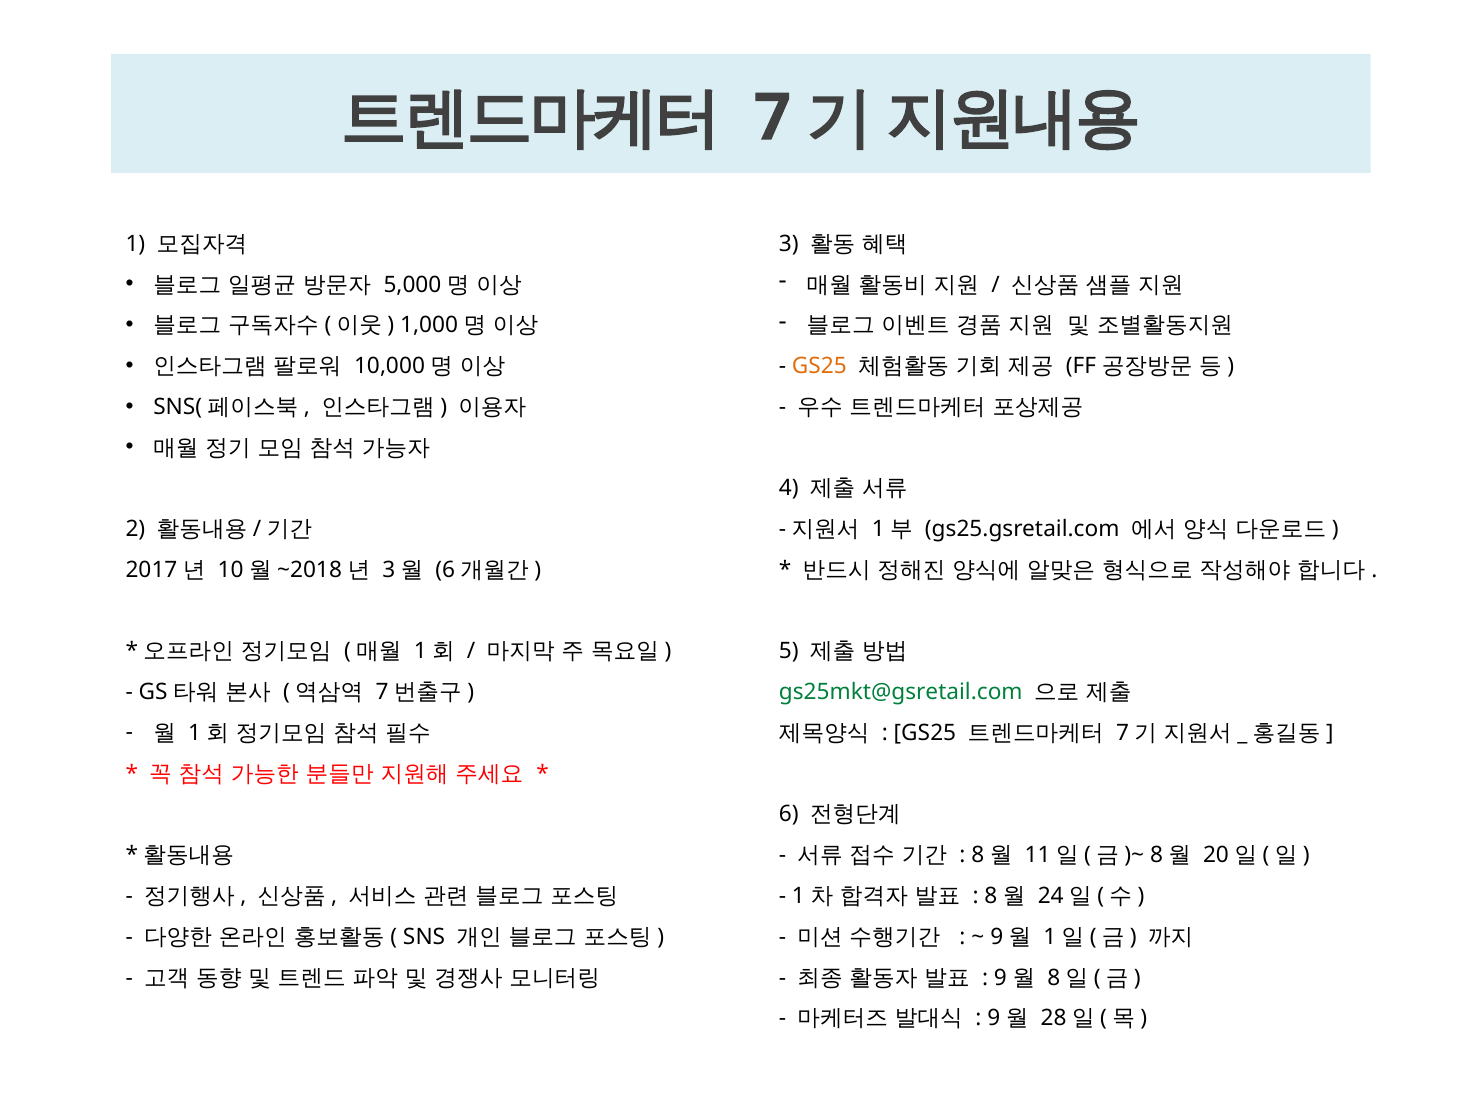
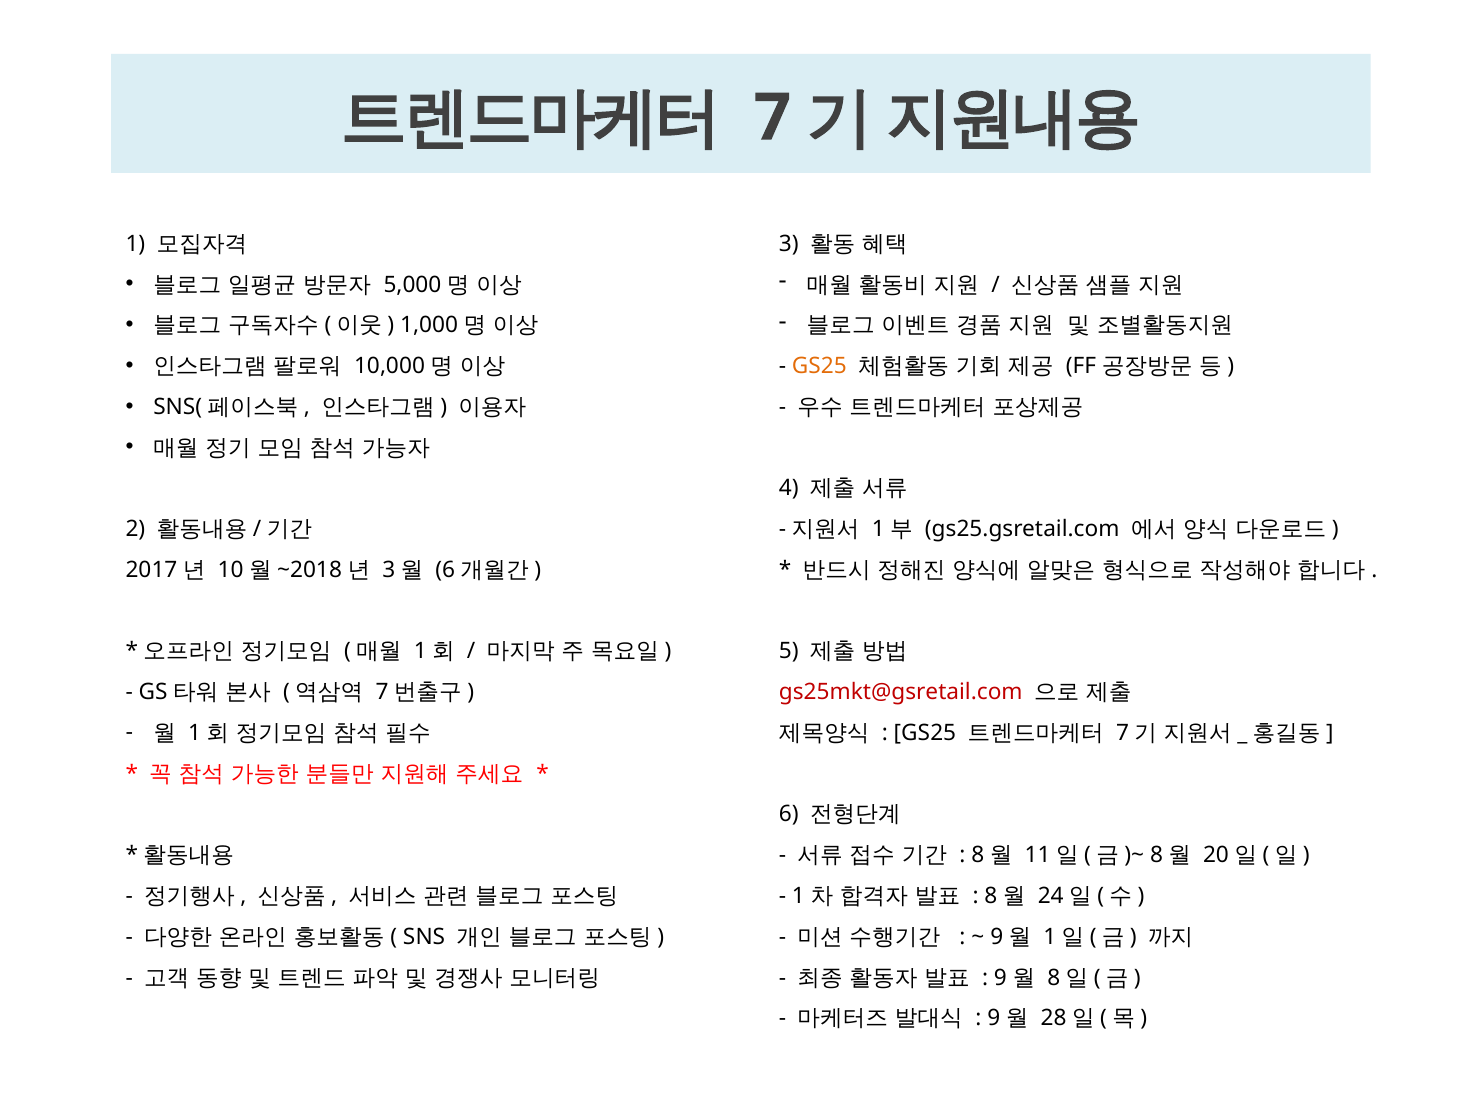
gs25mkt@gsretail.com colour: green -> red
